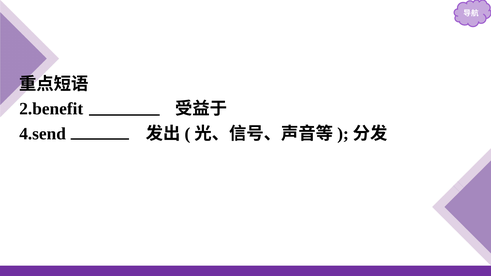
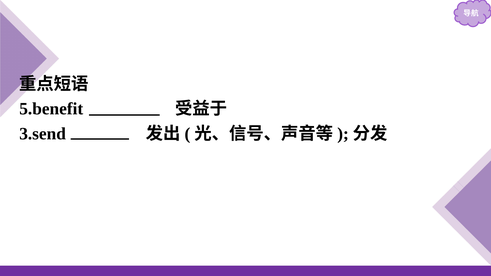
2.benefit: 2.benefit -> 5.benefit
4.send: 4.send -> 3.send
